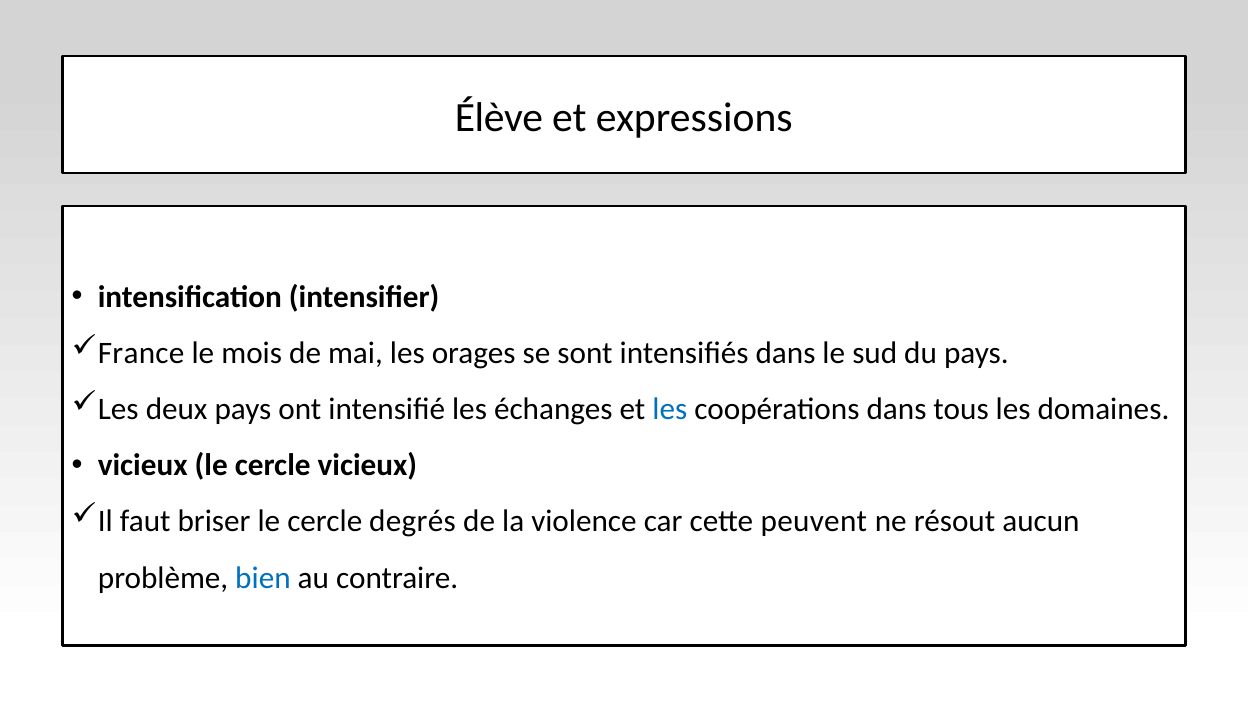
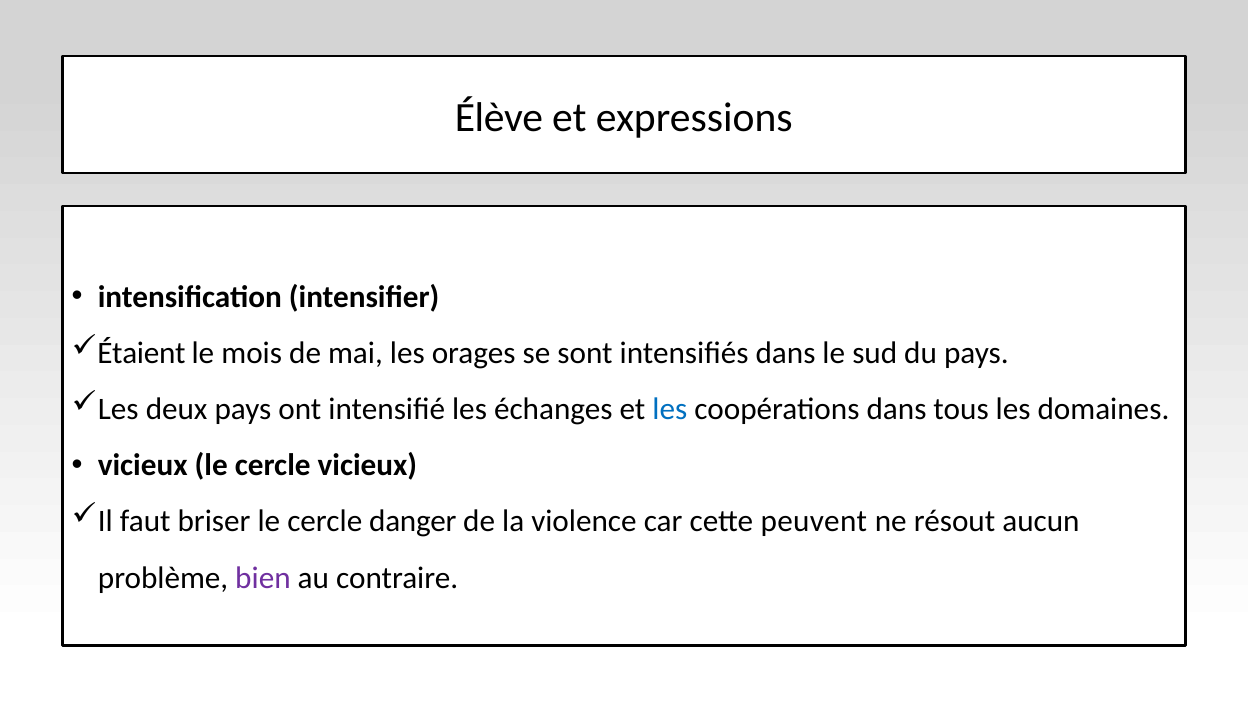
France: France -> Étaient
degrés: degrés -> danger
bien colour: blue -> purple
